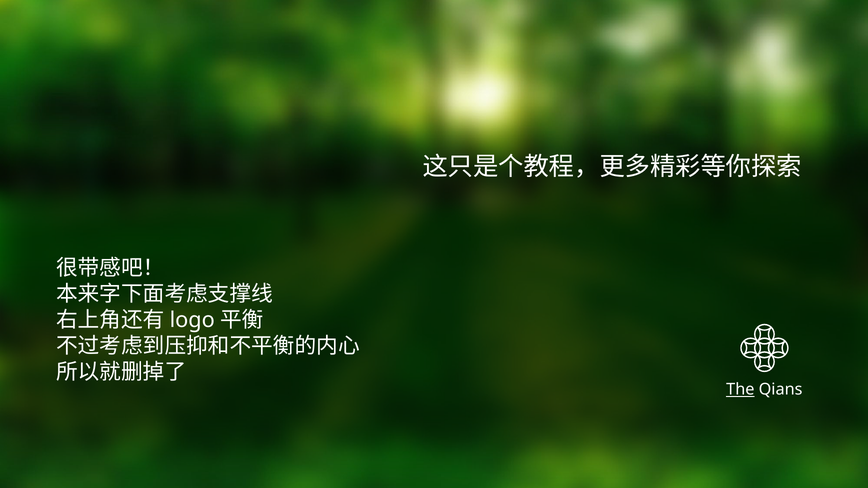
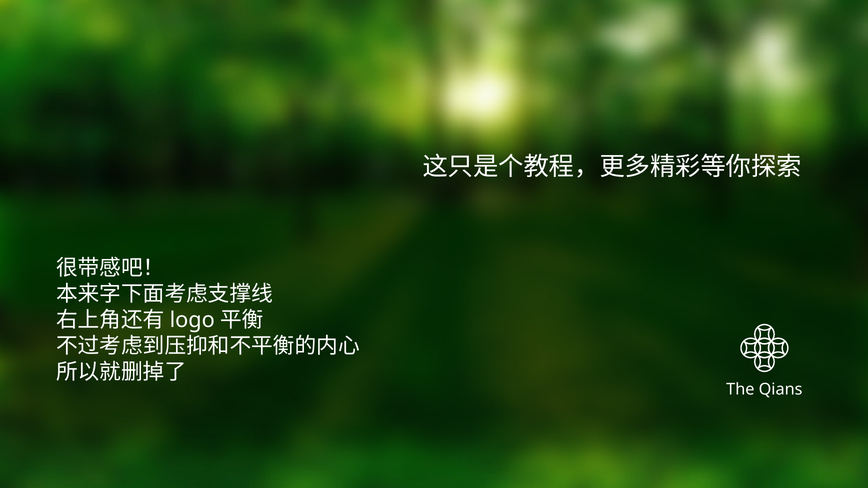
The underline: present -> none
